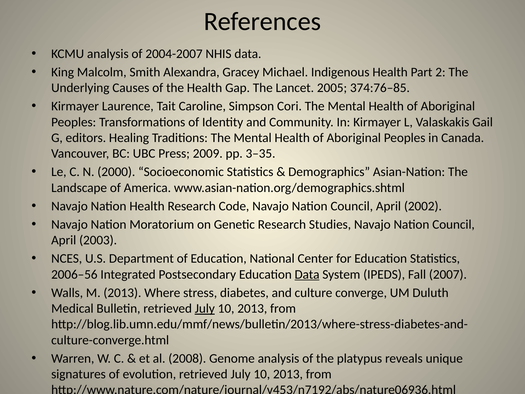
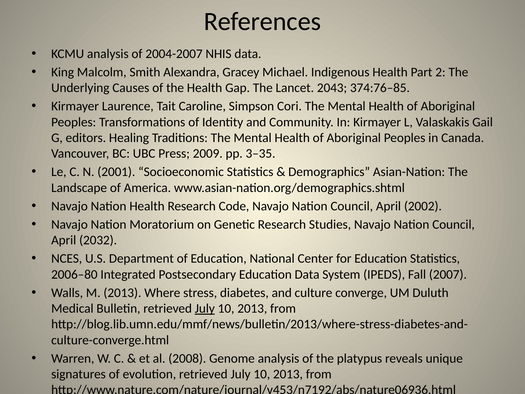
2005: 2005 -> 2043
2000: 2000 -> 2001
2003: 2003 -> 2032
2006–56: 2006–56 -> 2006–80
Data at (307, 274) underline: present -> none
